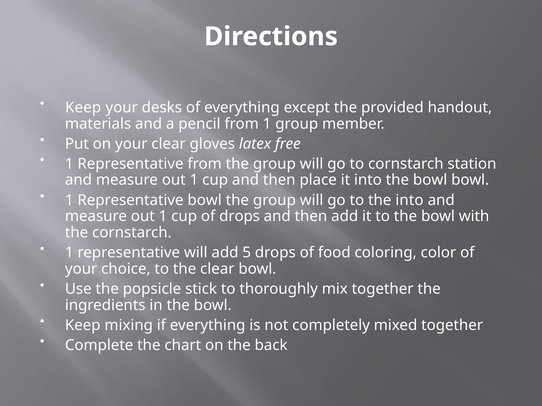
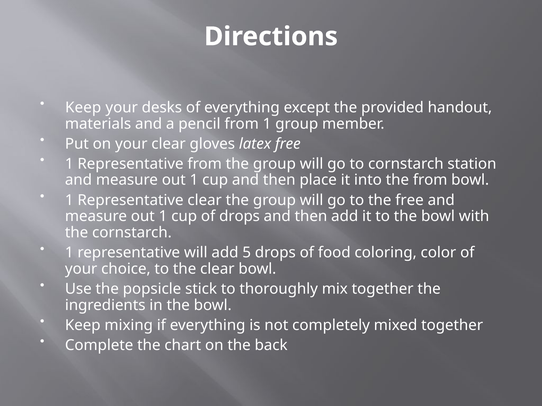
into the bowl: bowl -> from
Representative bowl: bowl -> clear
the into: into -> free
